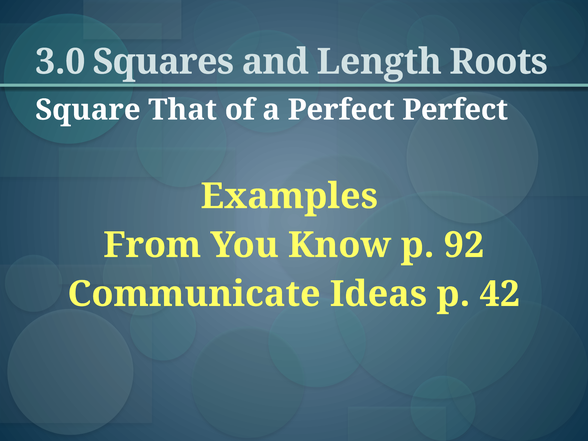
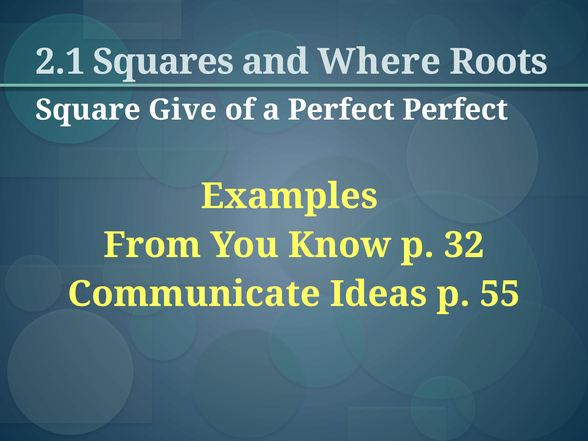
3.0: 3.0 -> 2.1
Length: Length -> Where
That: That -> Give
92: 92 -> 32
42: 42 -> 55
